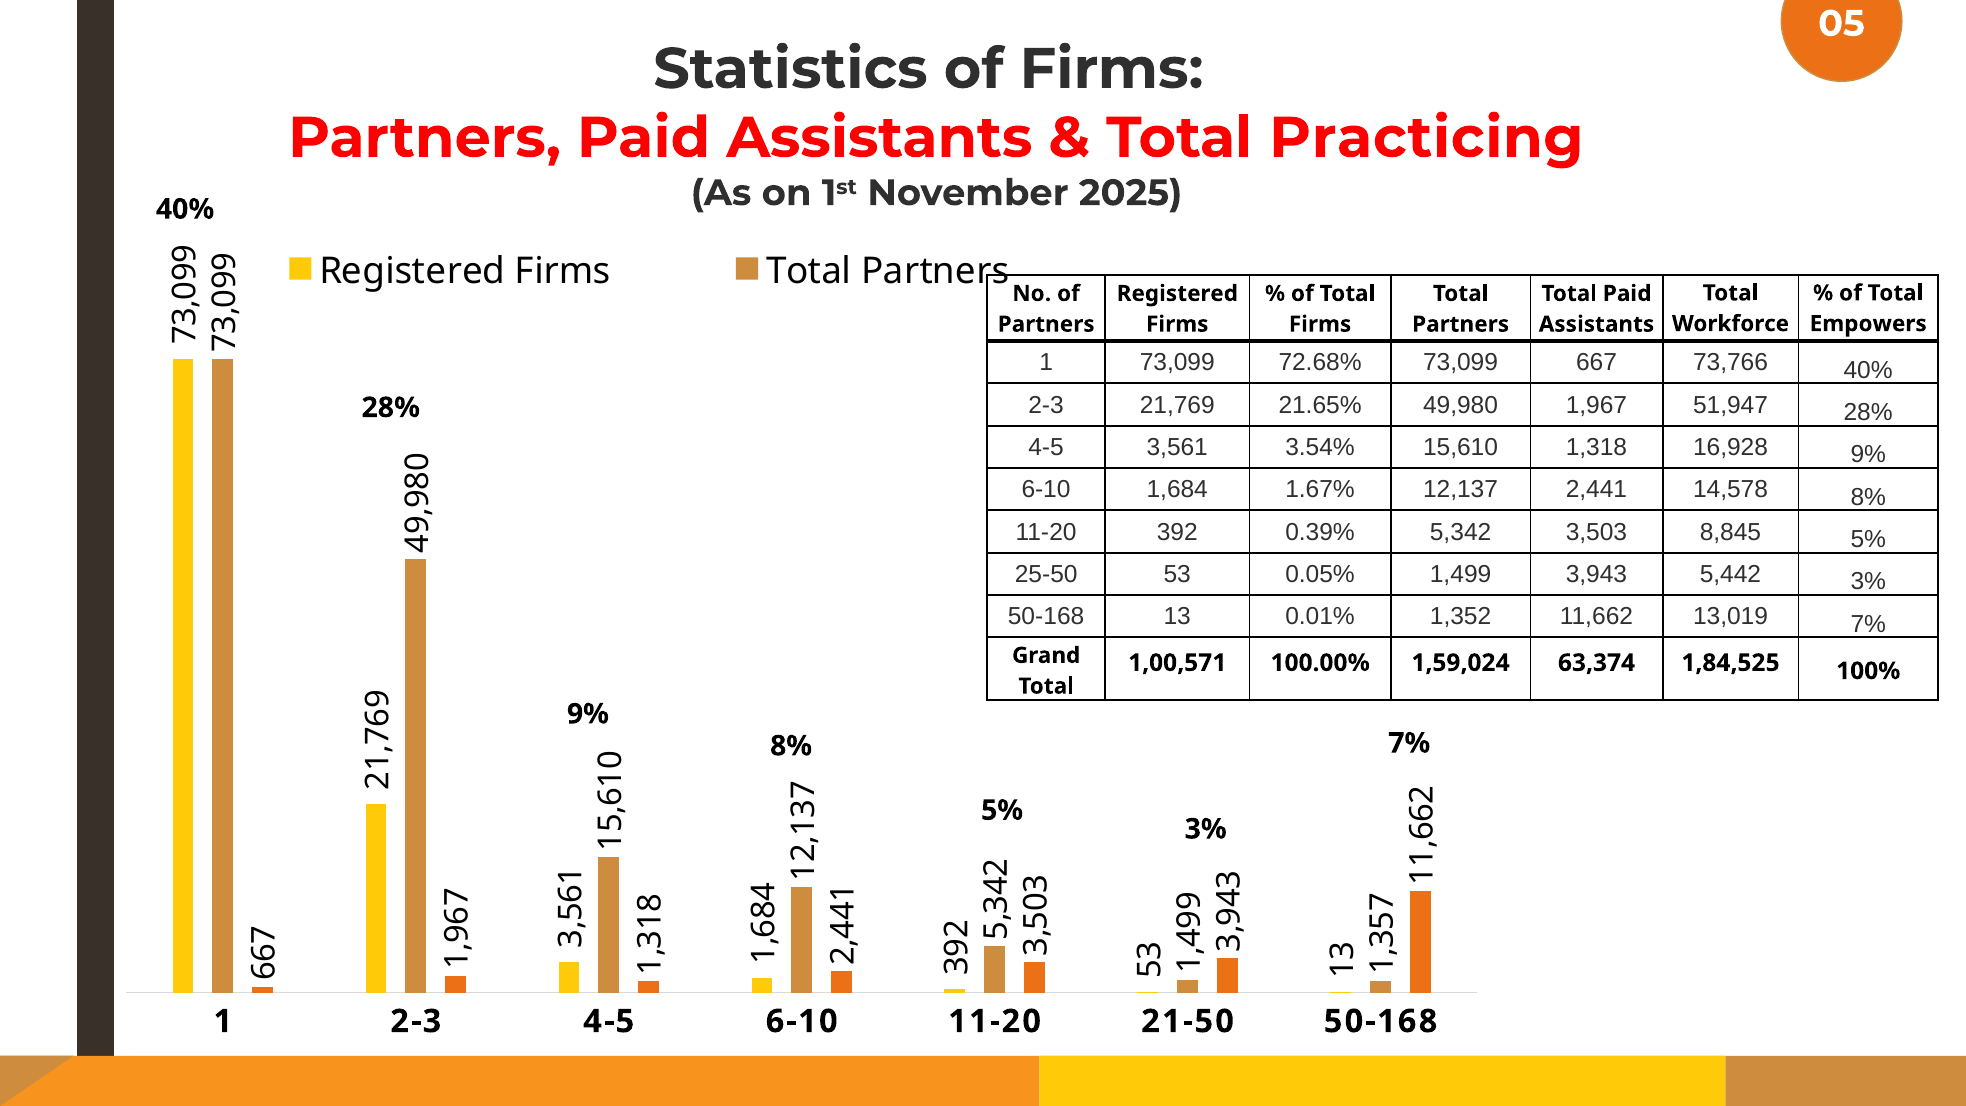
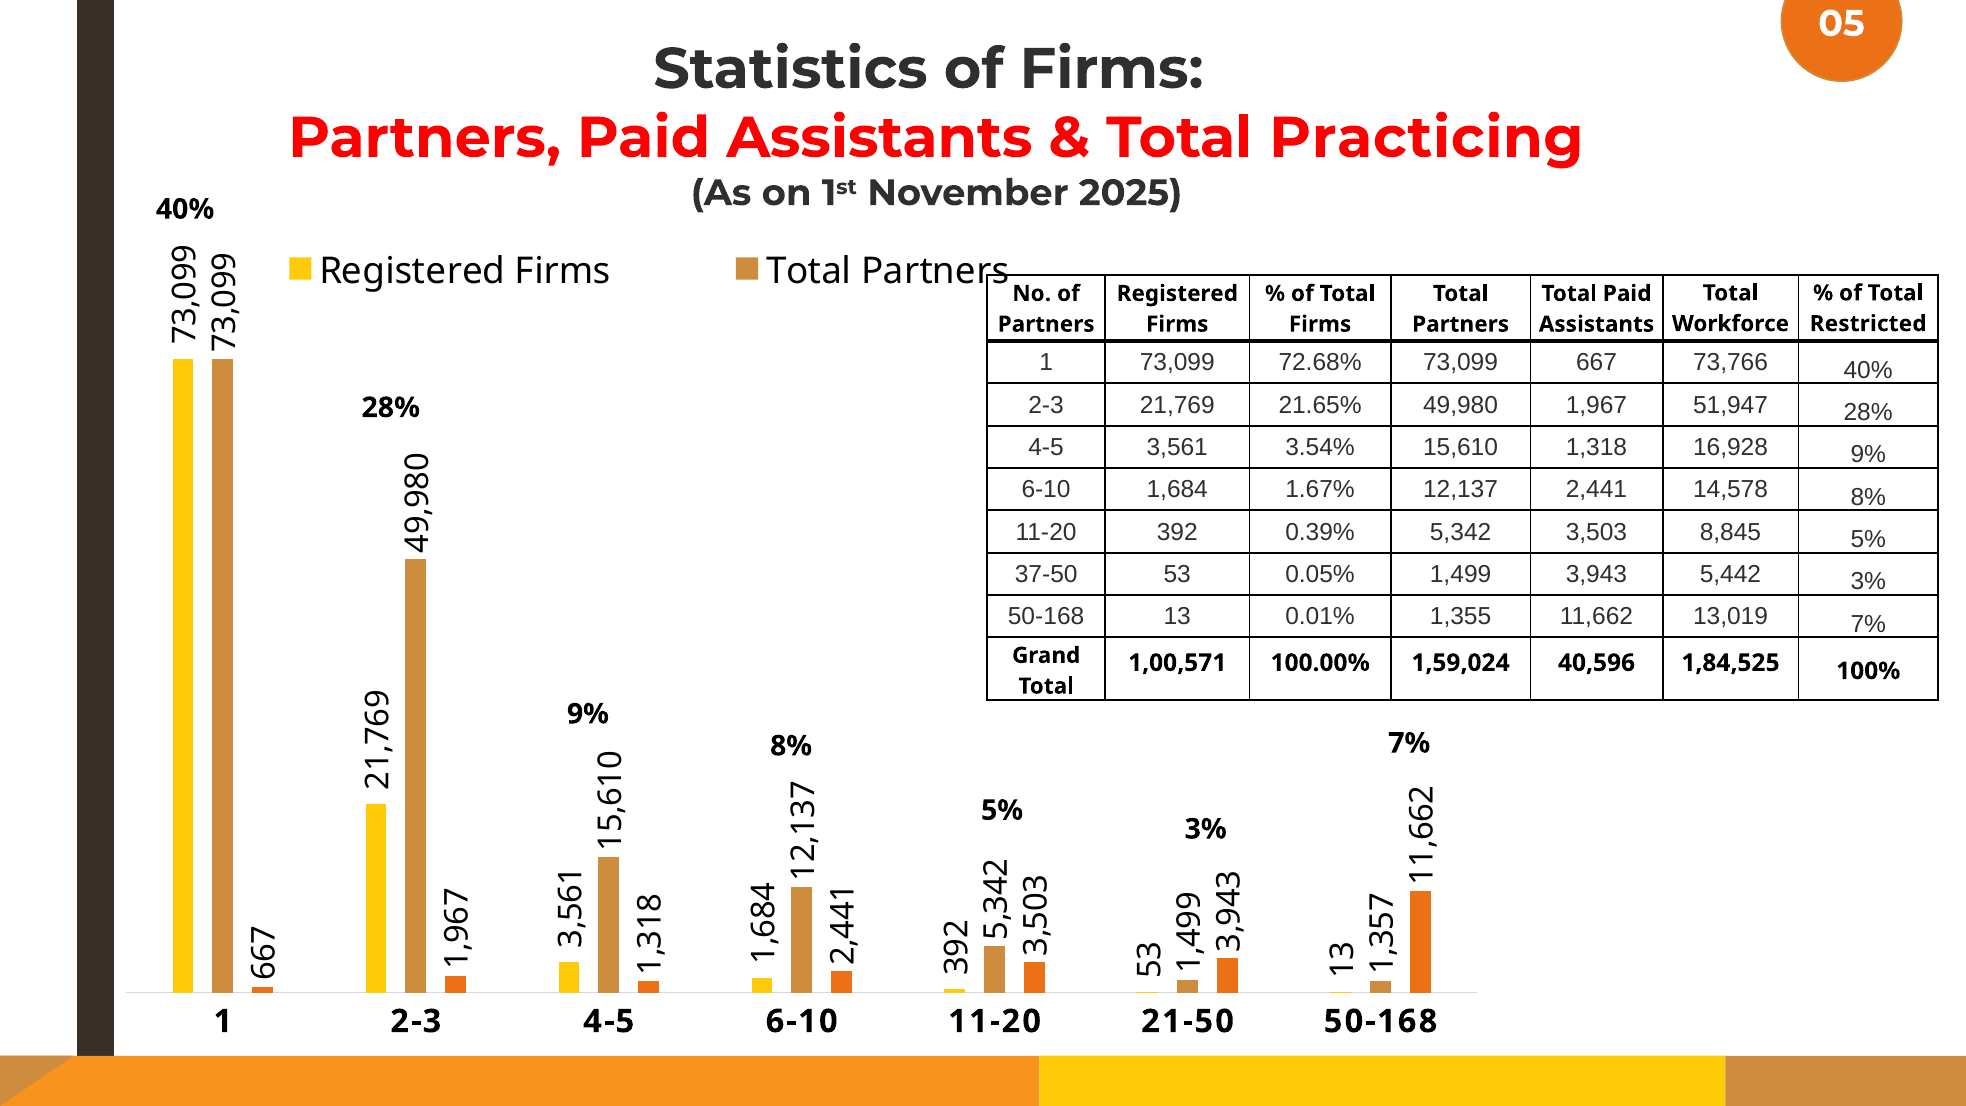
Empowers: Empowers -> Restricted
25-50: 25-50 -> 37-50
1,352: 1,352 -> 1,355
63,374: 63,374 -> 40,596
